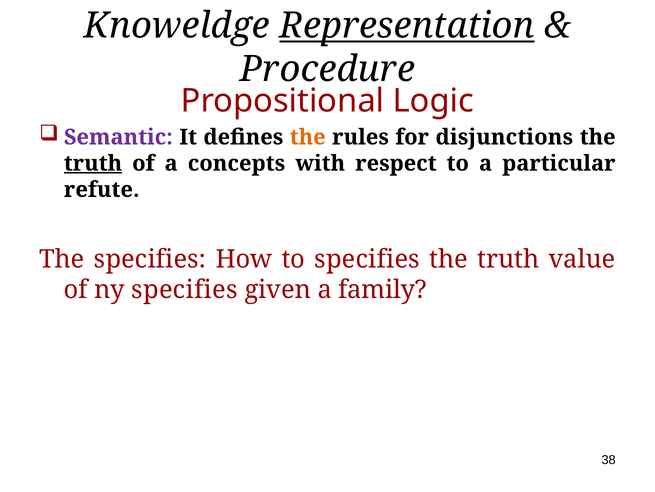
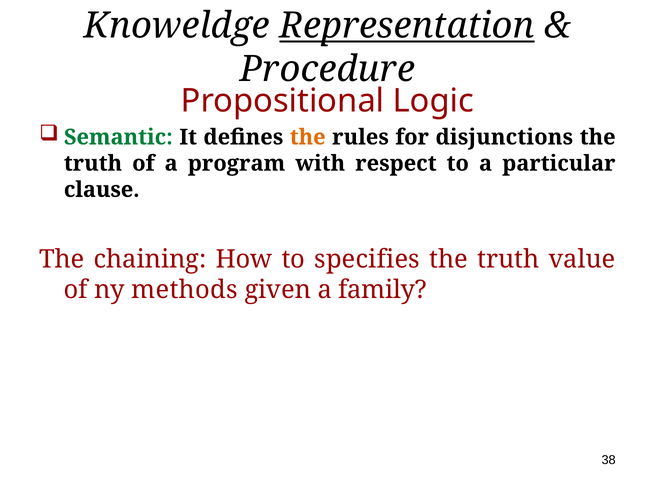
Semantic colour: purple -> green
truth at (93, 163) underline: present -> none
concepts: concepts -> program
refute: refute -> clause
The specifies: specifies -> chaining
ny specifies: specifies -> methods
